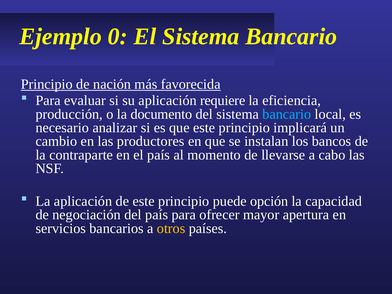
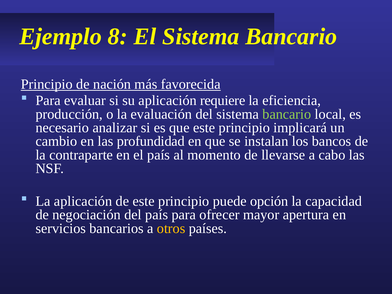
0: 0 -> 8
documento: documento -> evaluación
bancario at (287, 114) colour: light blue -> light green
productores: productores -> profundidad
